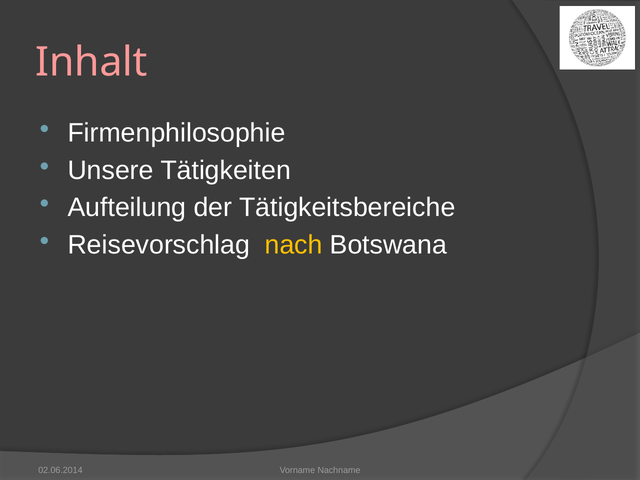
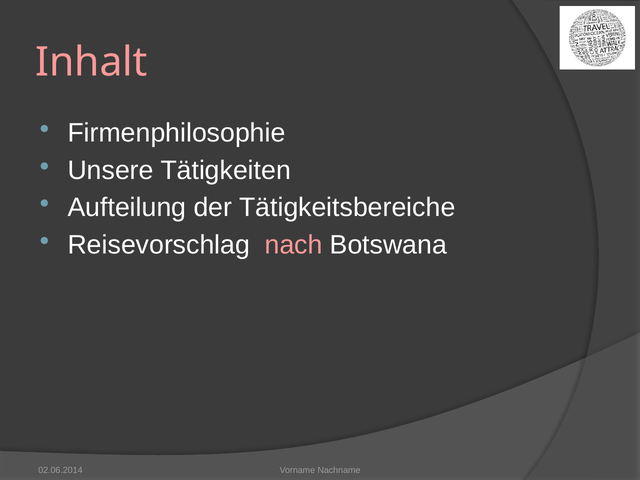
nach colour: yellow -> pink
